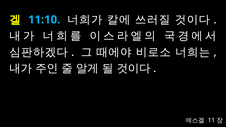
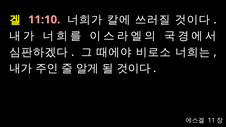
11:10 colour: light blue -> pink
